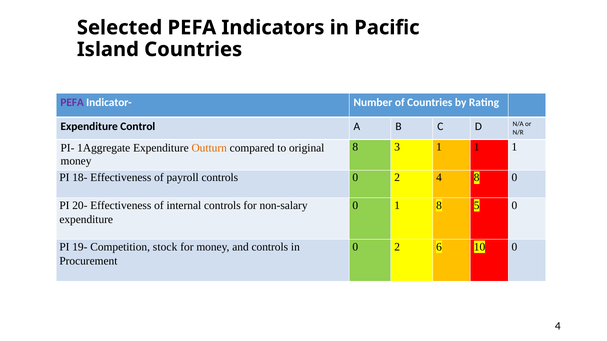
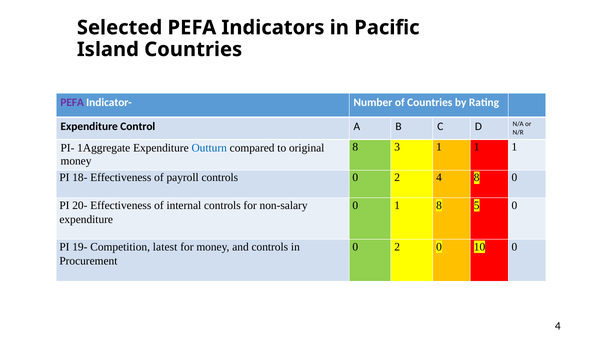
Outturn colour: orange -> blue
stock: stock -> latest
2 6: 6 -> 0
